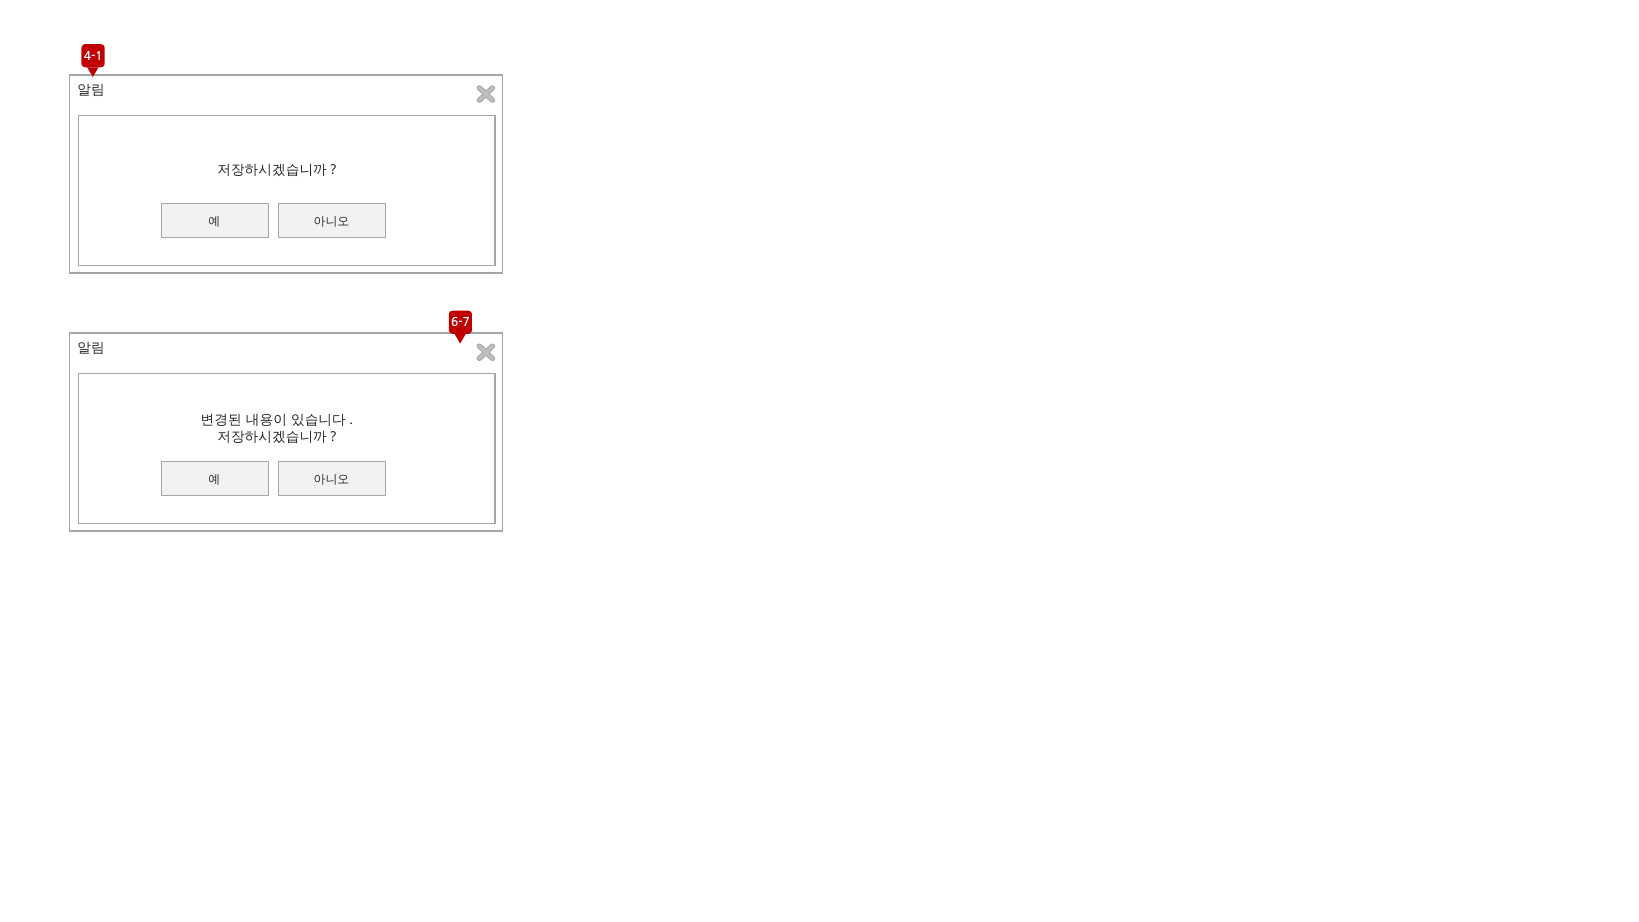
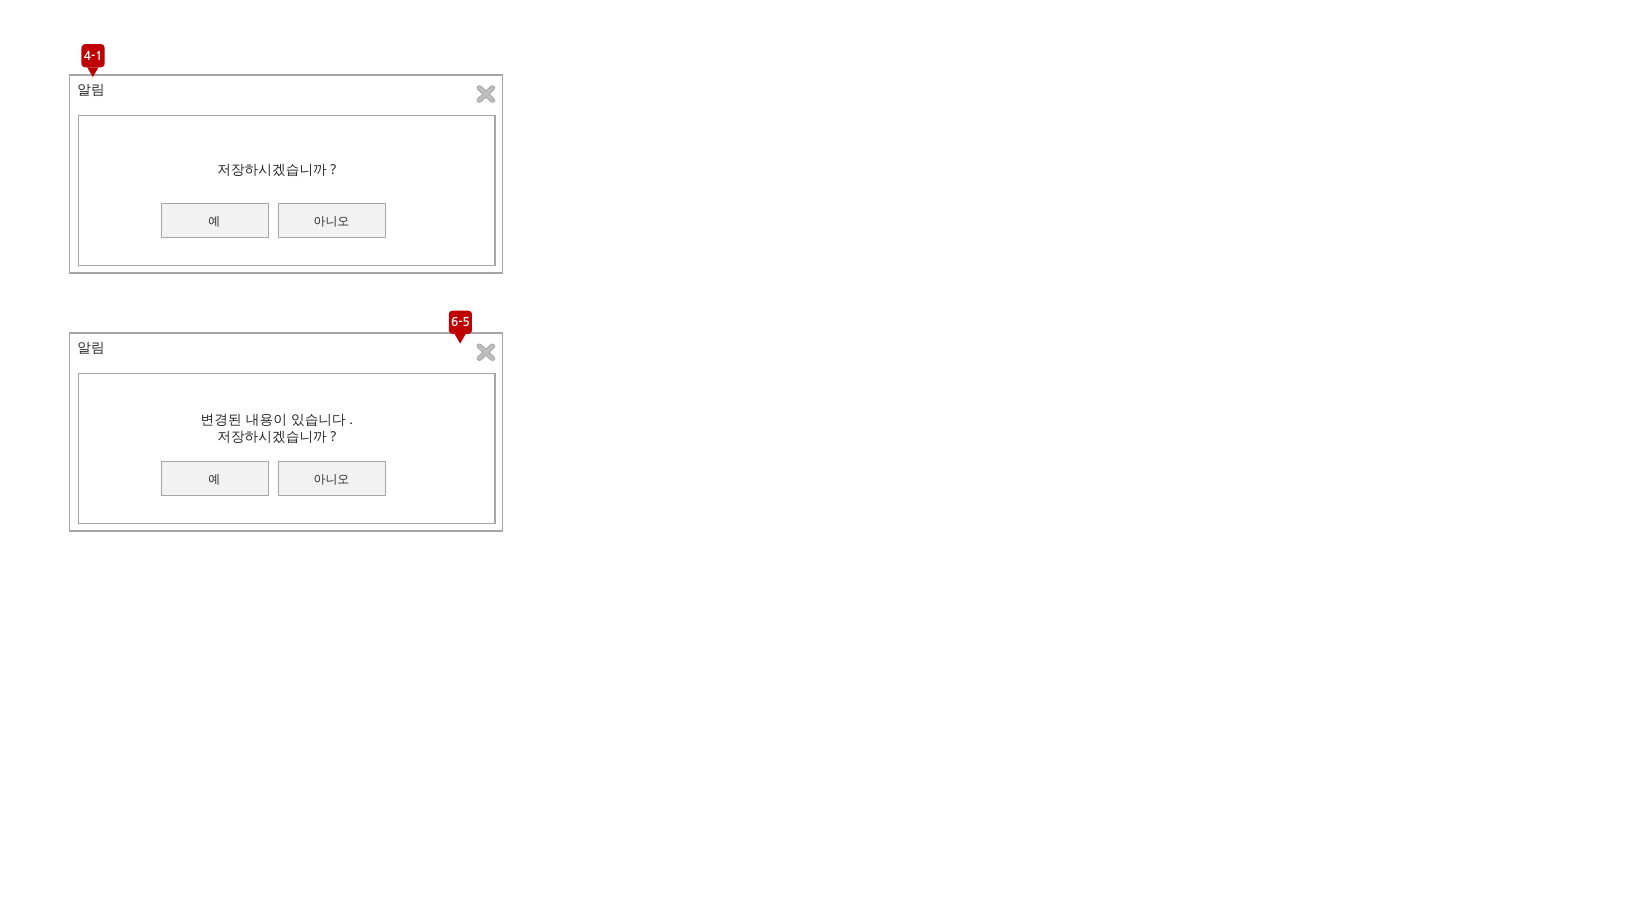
6-7: 6-7 -> 6-5
